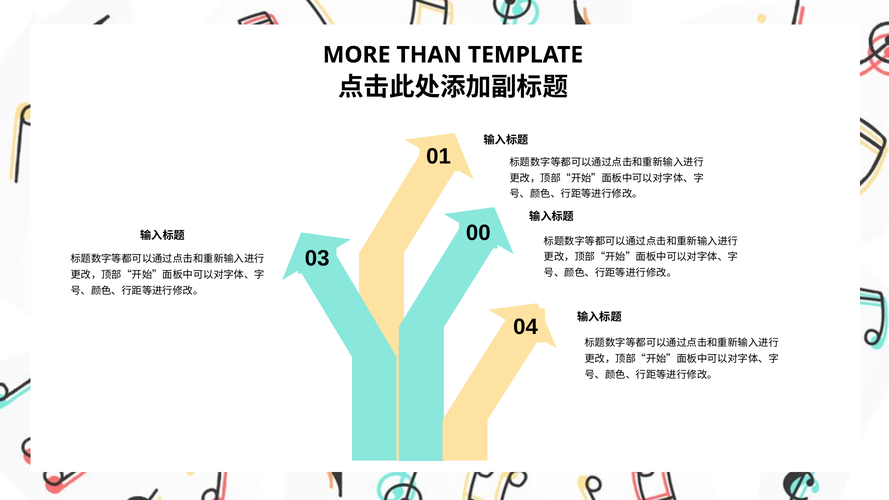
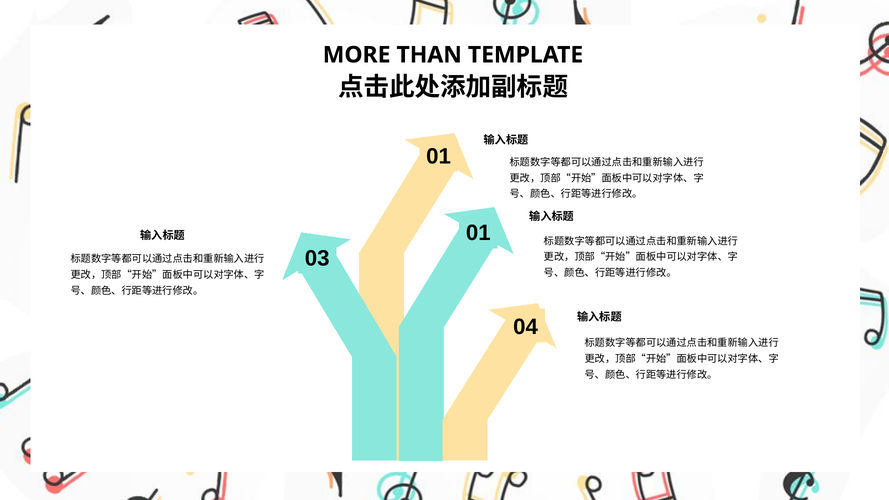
00 at (478, 233): 00 -> 01
